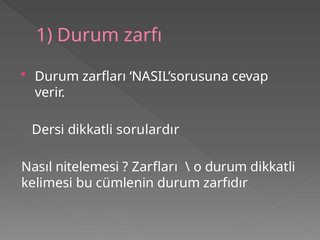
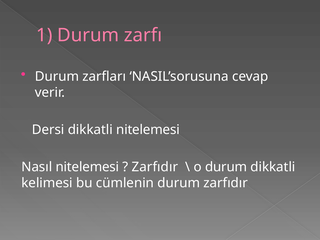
dikkatli sorulardır: sorulardır -> nitelemesi
Zarfları at (155, 167): Zarfları -> Zarfıdır
